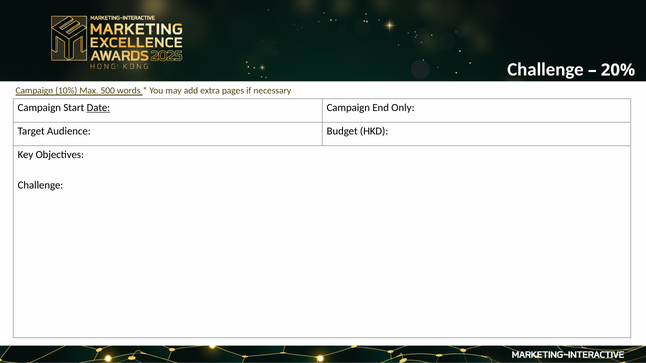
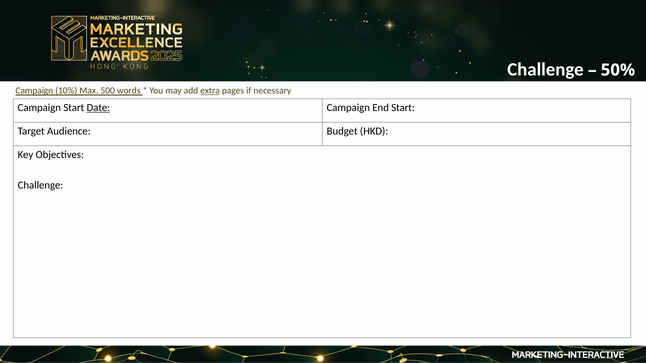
20%: 20% -> 50%
extra underline: none -> present
End Only: Only -> Start
